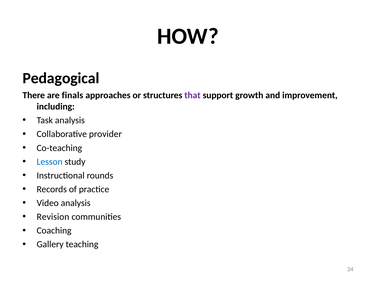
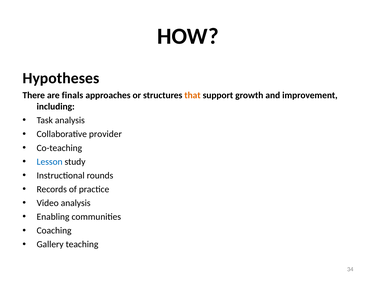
Pedagogical: Pedagogical -> Hypotheses
that colour: purple -> orange
Revision: Revision -> Enabling
